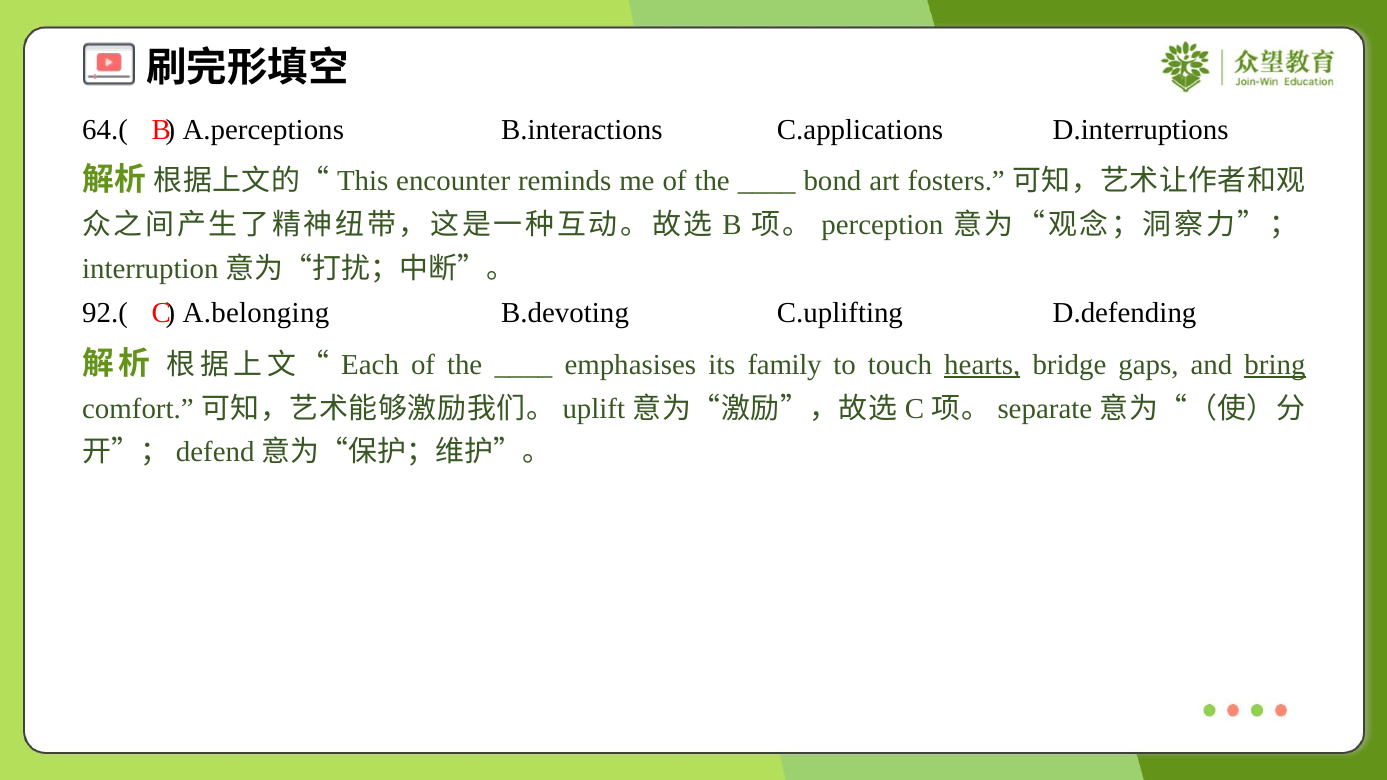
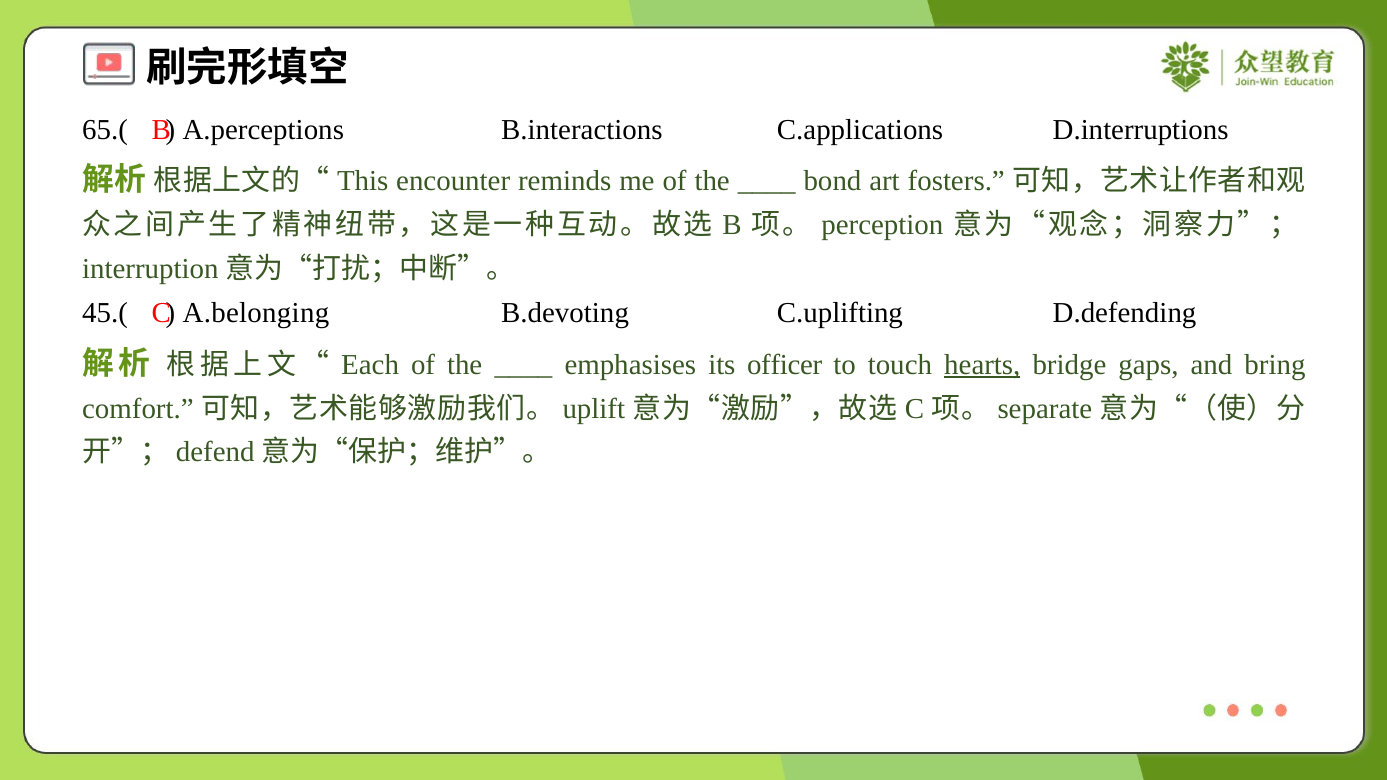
64.(: 64.( -> 65.(
92.(: 92.( -> 45.(
family: family -> officer
bring underline: present -> none
